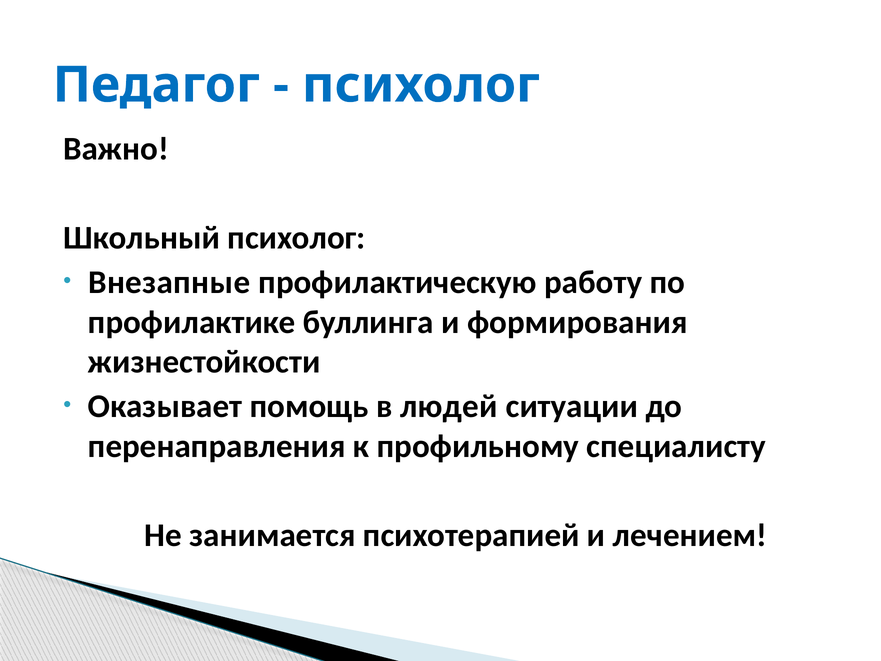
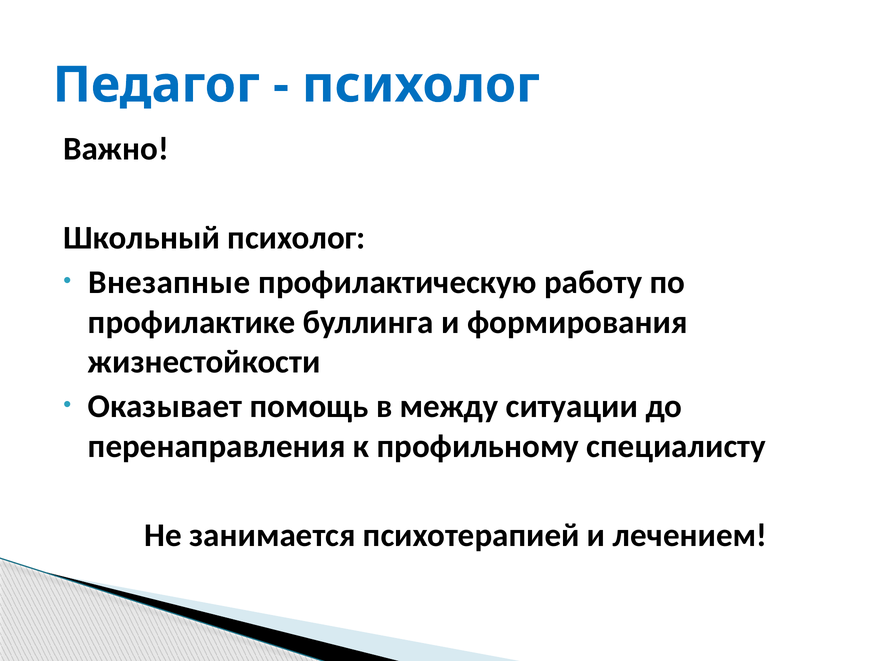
людей: людей -> между
